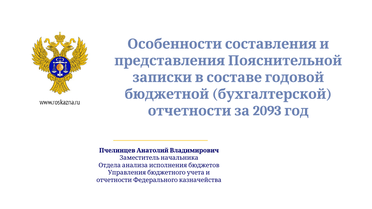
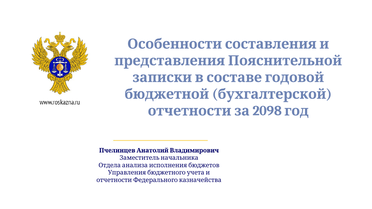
2093: 2093 -> 2098
